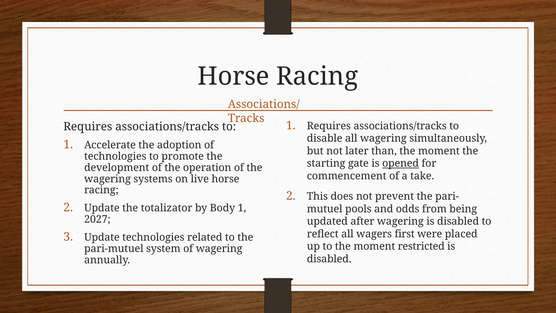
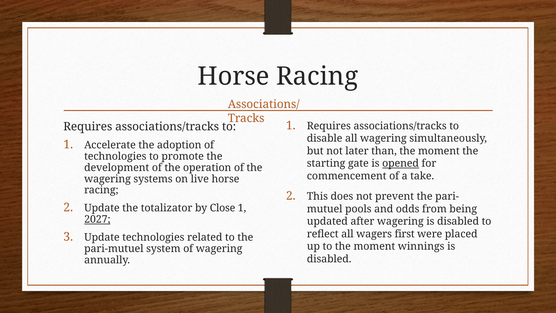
Body: Body -> Close
2027 underline: none -> present
restricted: restricted -> winnings
